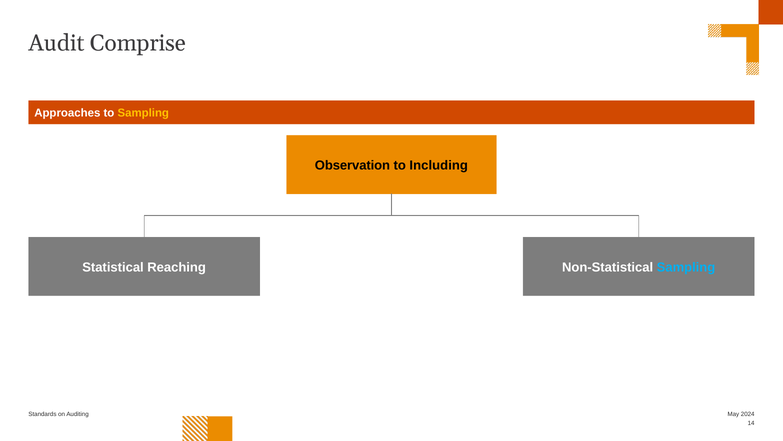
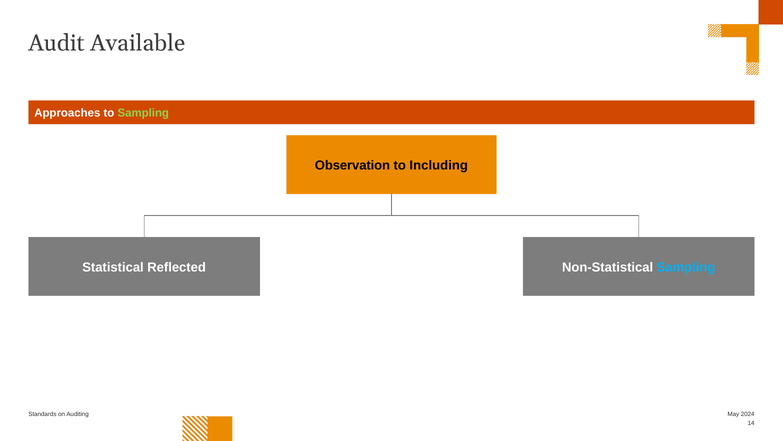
Comprise: Comprise -> Available
Sampling at (143, 113) colour: yellow -> light green
Reaching: Reaching -> Reflected
